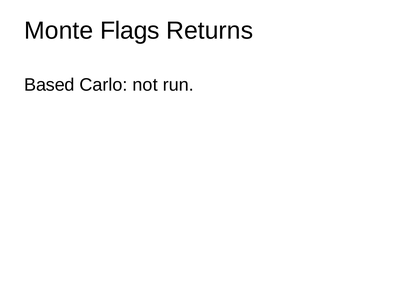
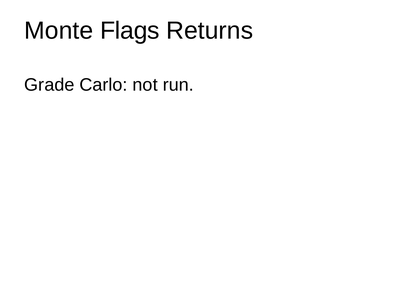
Based: Based -> Grade
